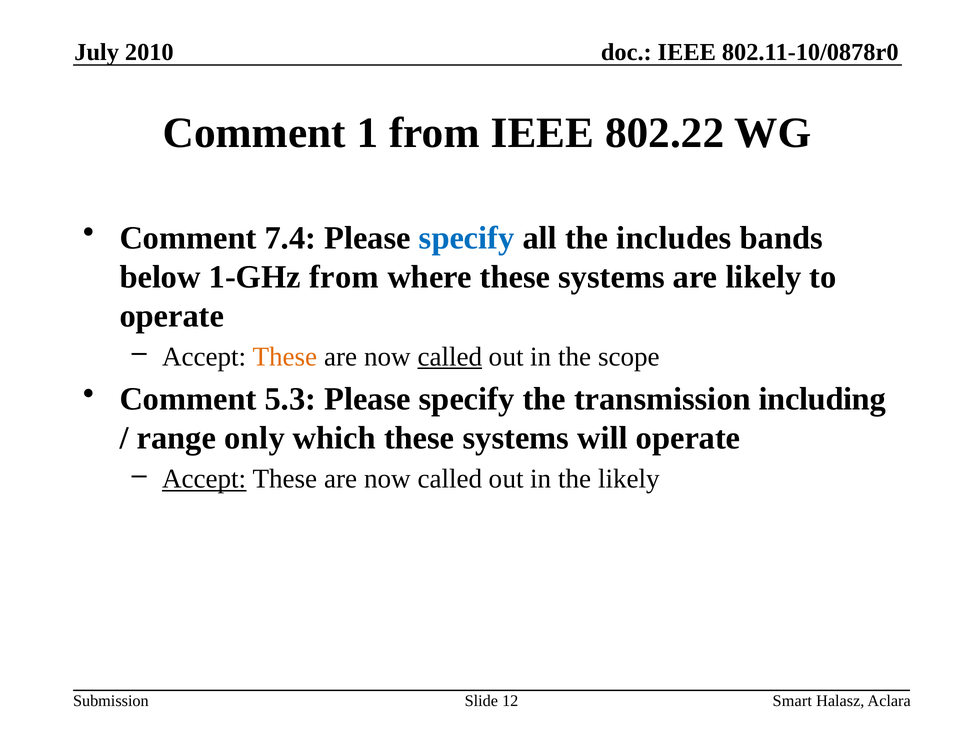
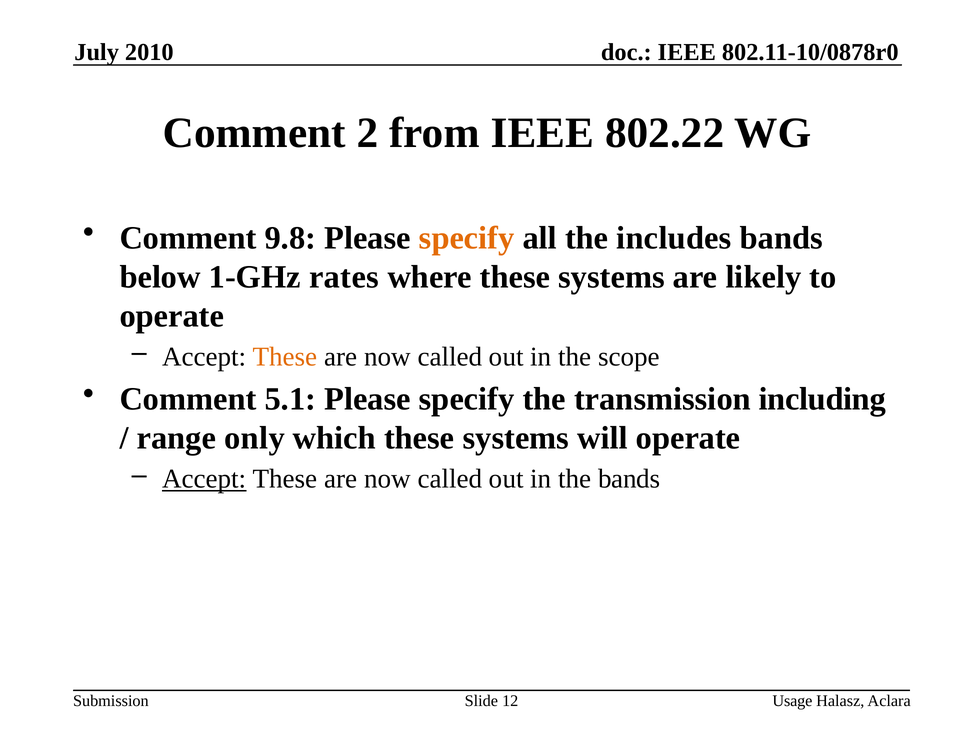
1: 1 -> 2
7.4: 7.4 -> 9.8
specify at (467, 238) colour: blue -> orange
1-GHz from: from -> rates
called at (450, 357) underline: present -> none
5.3: 5.3 -> 5.1
the likely: likely -> bands
Smart: Smart -> Usage
